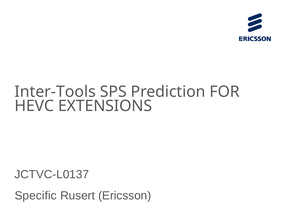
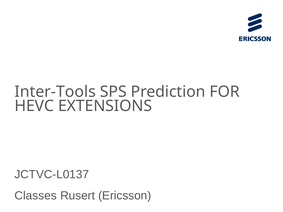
Specific: Specific -> Classes
